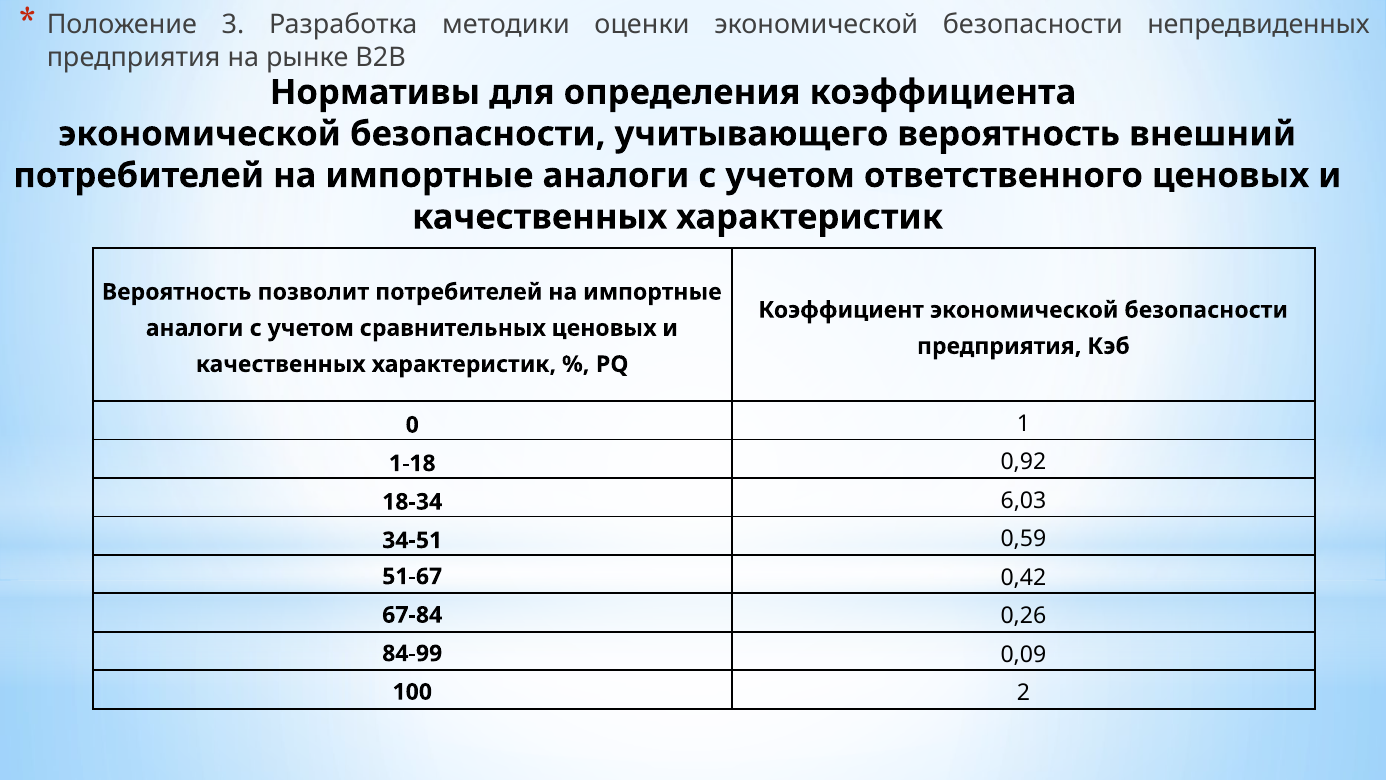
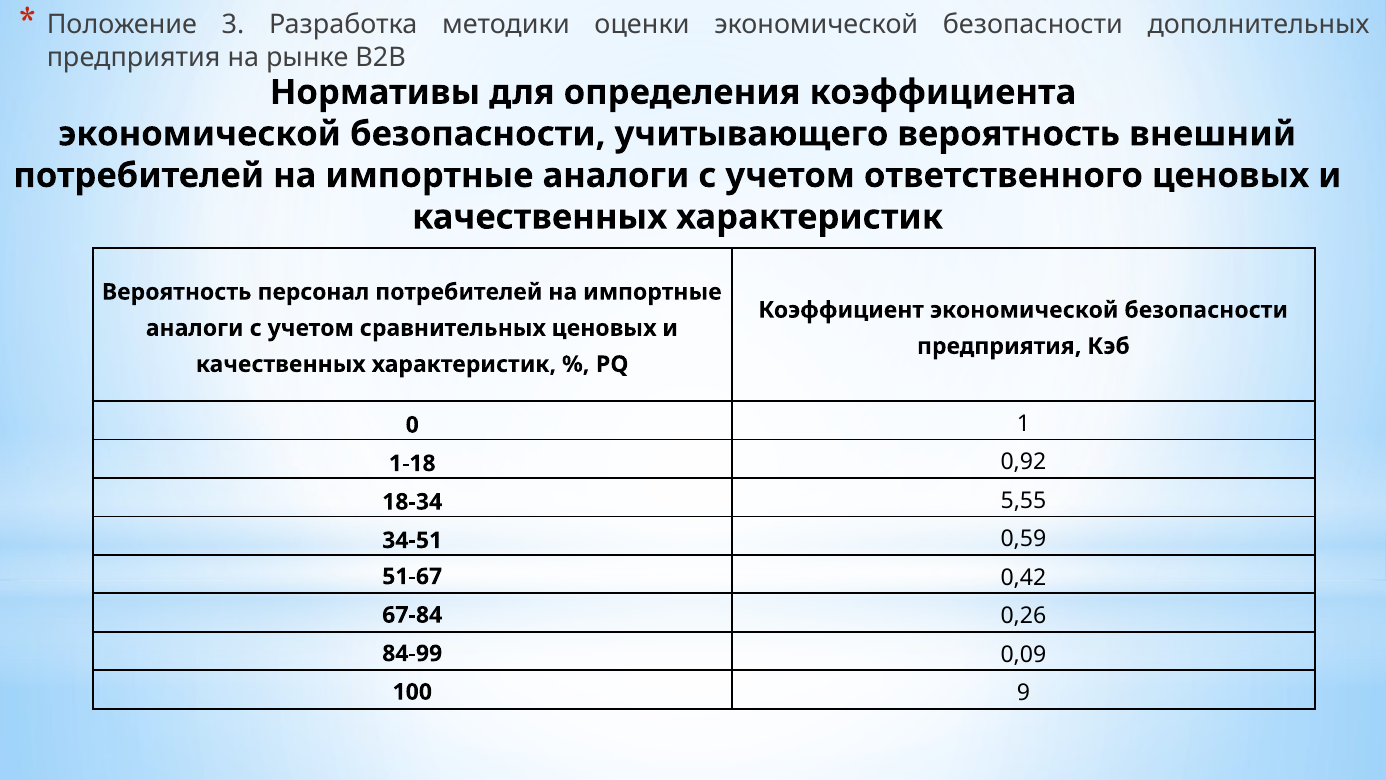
непредвиденных: непредвиденных -> дополнительных
позволит: позволит -> персонал
6,03: 6,03 -> 5,55
2: 2 -> 9
